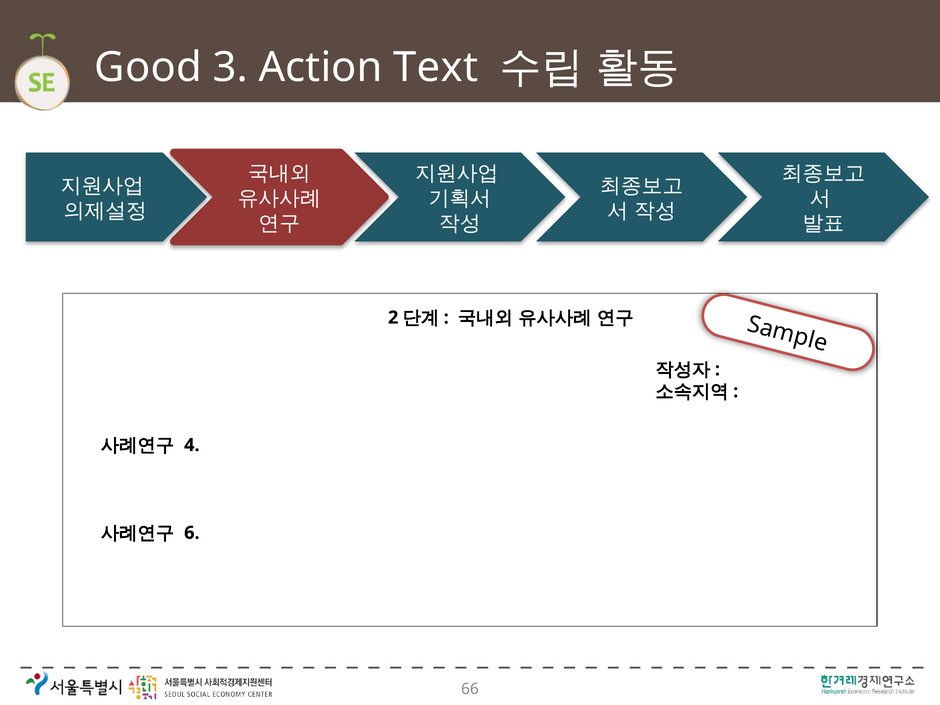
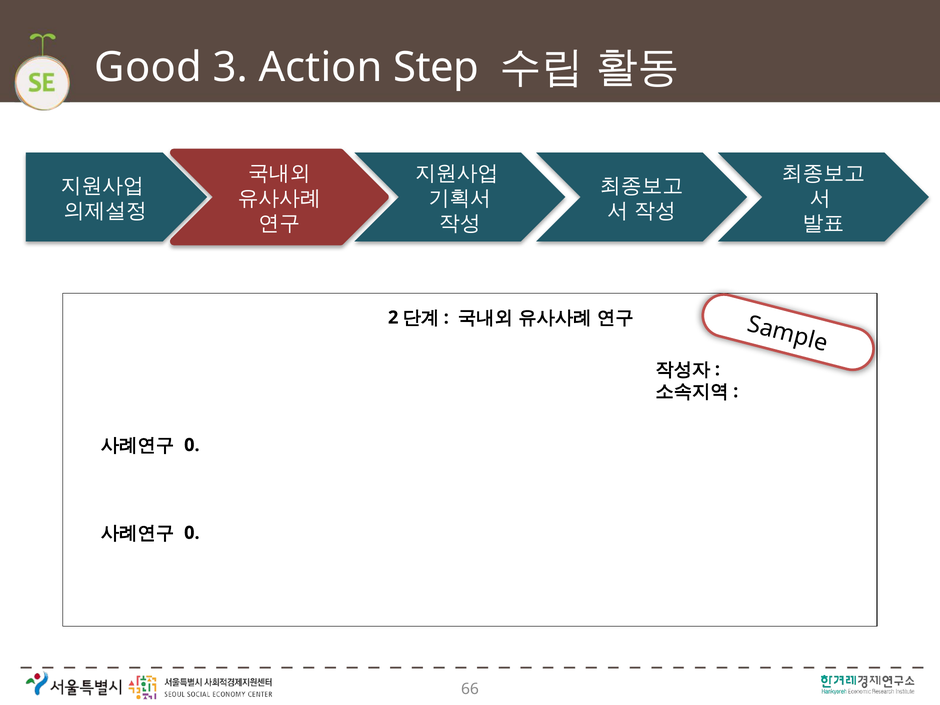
Text: Text -> Step
4 at (192, 445): 4 -> 0
6 at (192, 533): 6 -> 0
